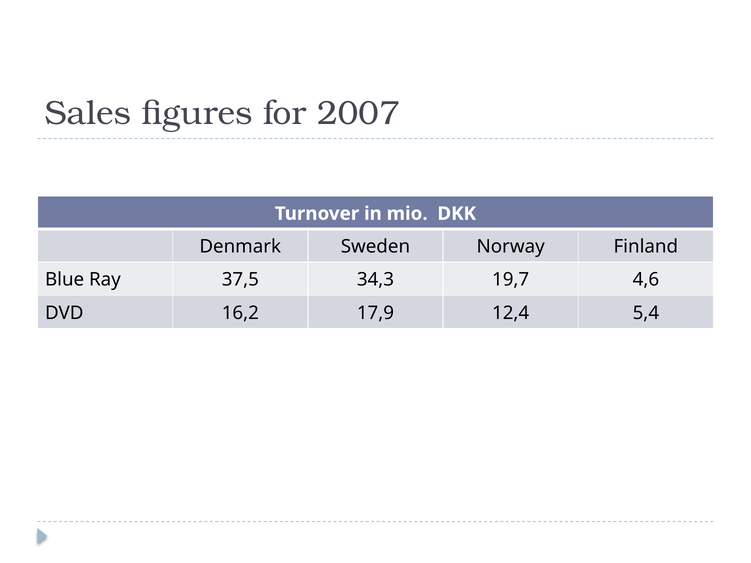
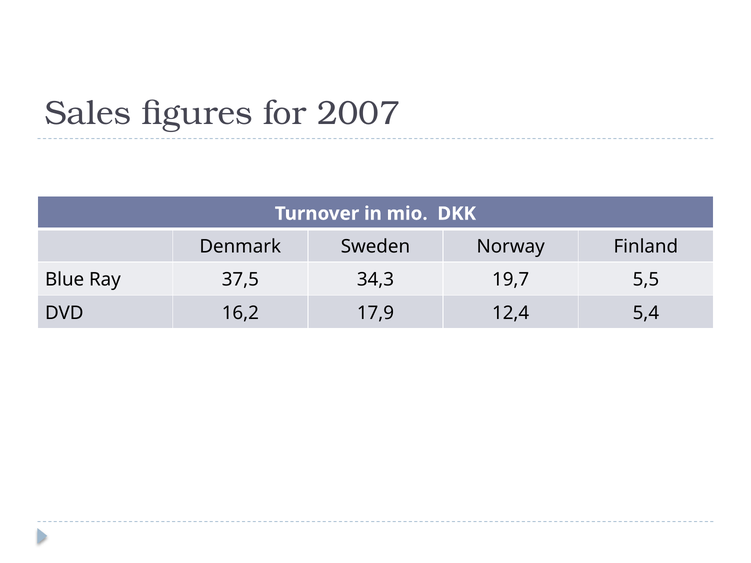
4,6: 4,6 -> 5,5
